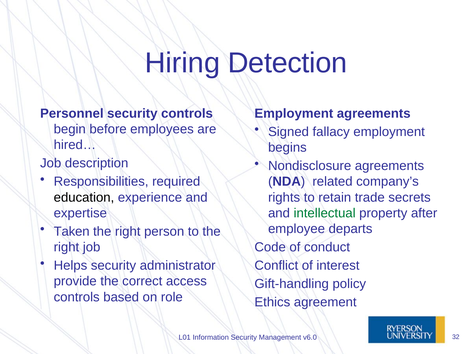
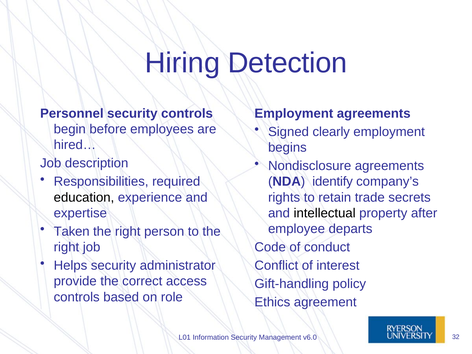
fallacy: fallacy -> clearly
related: related -> identify
intellectual colour: green -> black
